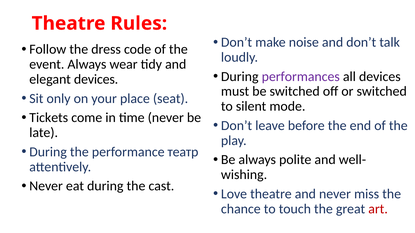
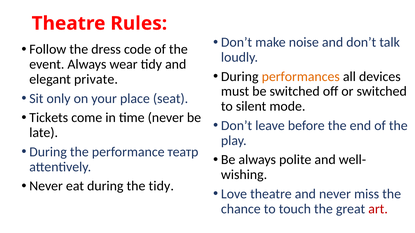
performances colour: purple -> orange
elegant devices: devices -> private
the cast: cast -> tidy
